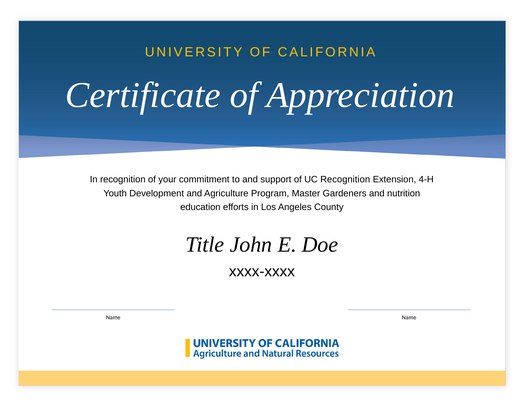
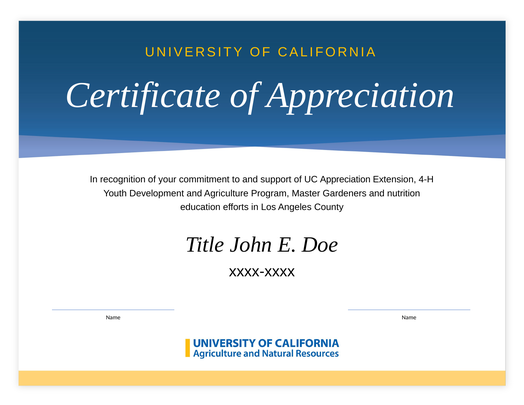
UC Recognition: Recognition -> Appreciation
